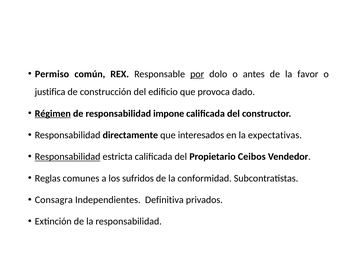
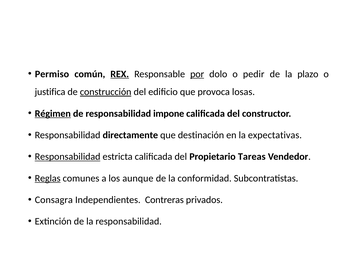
REX underline: none -> present
antes: antes -> pedir
favor: favor -> plazo
construcción underline: none -> present
dado: dado -> losas
interesados: interesados -> destinación
Ceibos: Ceibos -> Tareas
Reglas underline: none -> present
sufridos: sufridos -> aunque
Definitiva: Definitiva -> Contreras
